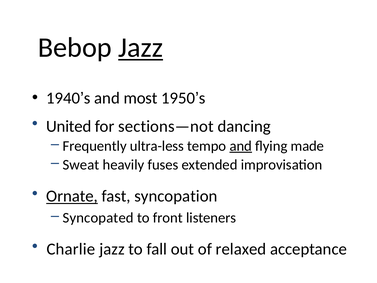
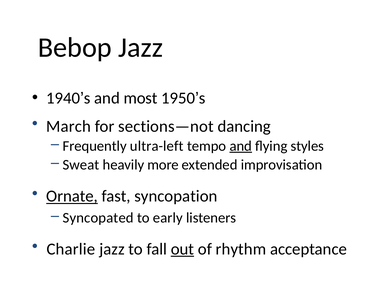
Jazz at (141, 48) underline: present -> none
United: United -> March
ultra-less: ultra-less -> ultra-left
made: made -> styles
fuses: fuses -> more
front: front -> early
out underline: none -> present
relaxed: relaxed -> rhythm
